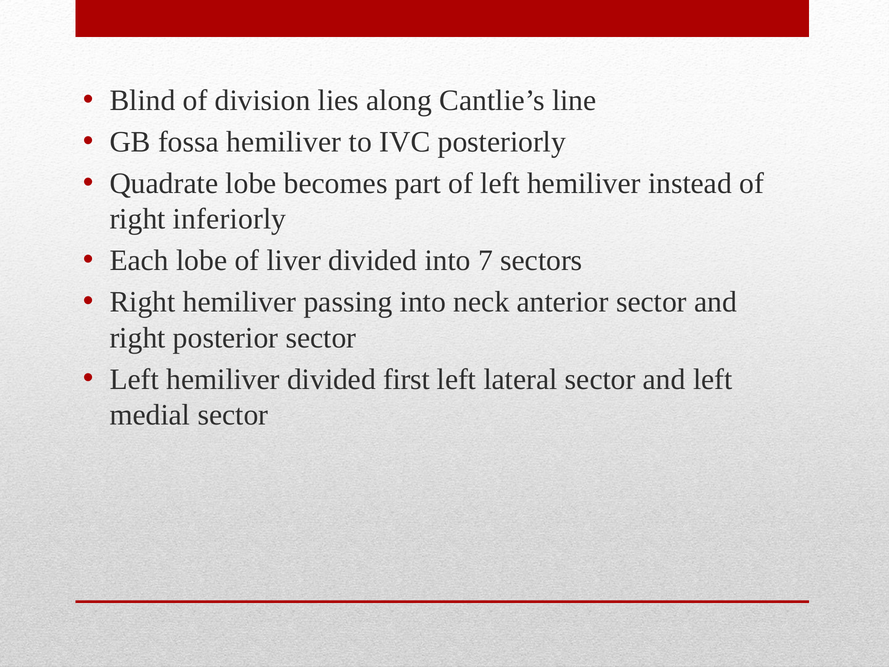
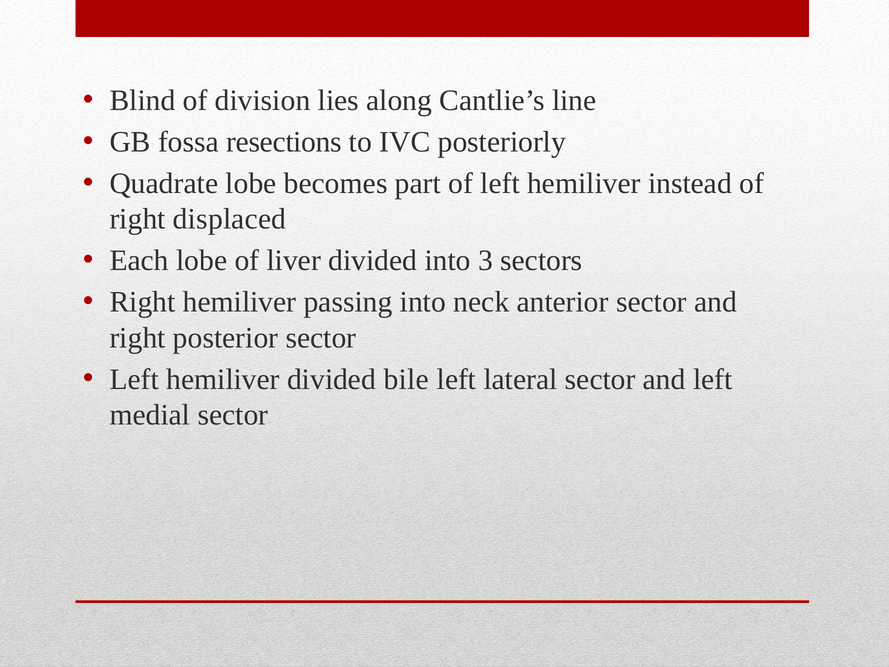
fossa hemiliver: hemiliver -> resections
inferiorly: inferiorly -> displaced
7: 7 -> 3
first: first -> bile
